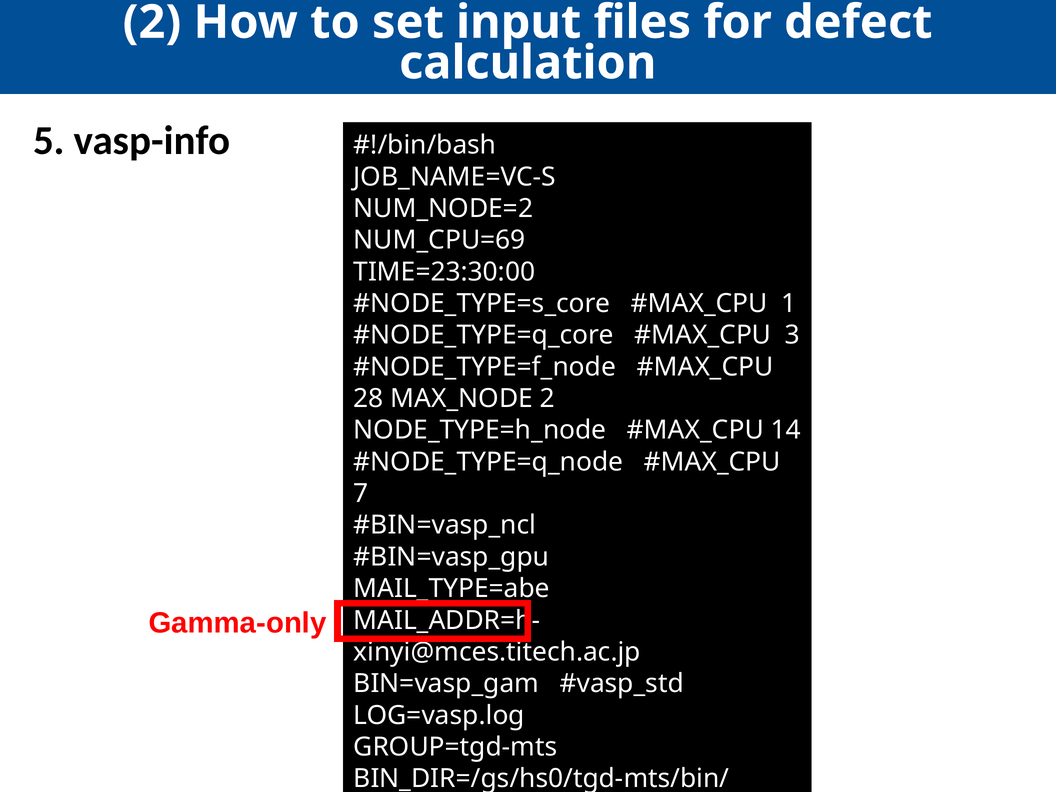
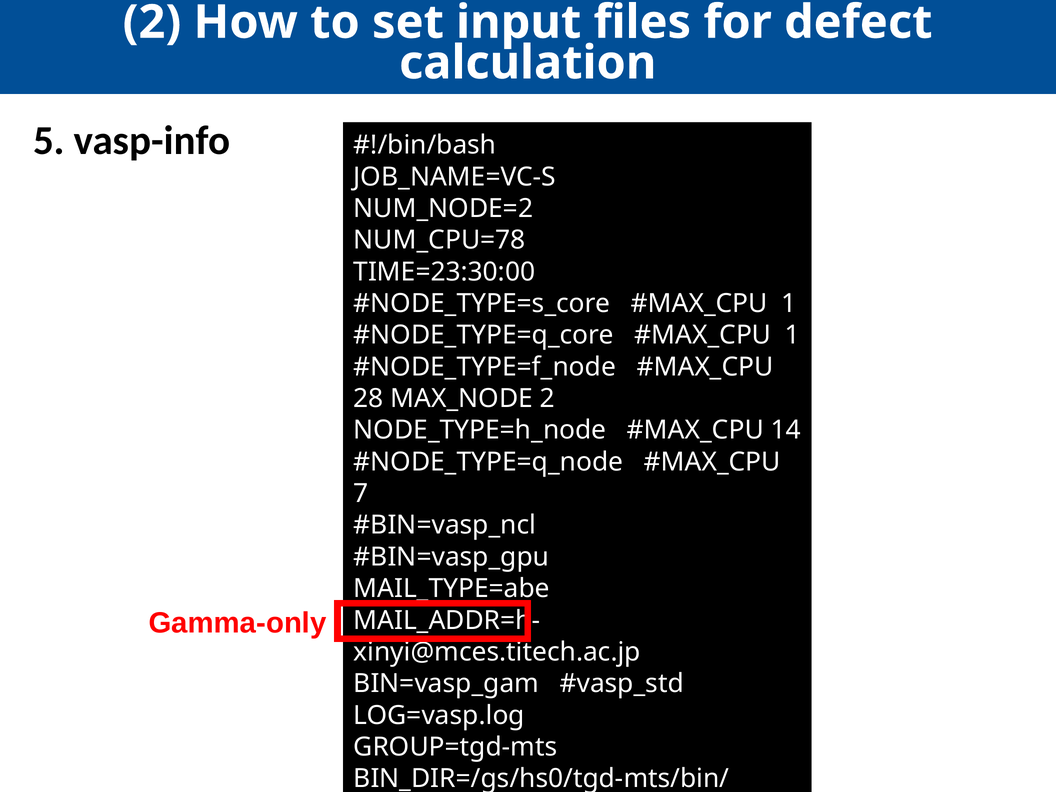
NUM_CPU=69: NUM_CPU=69 -> NUM_CPU=78
3 at (792, 335): 3 -> 1
